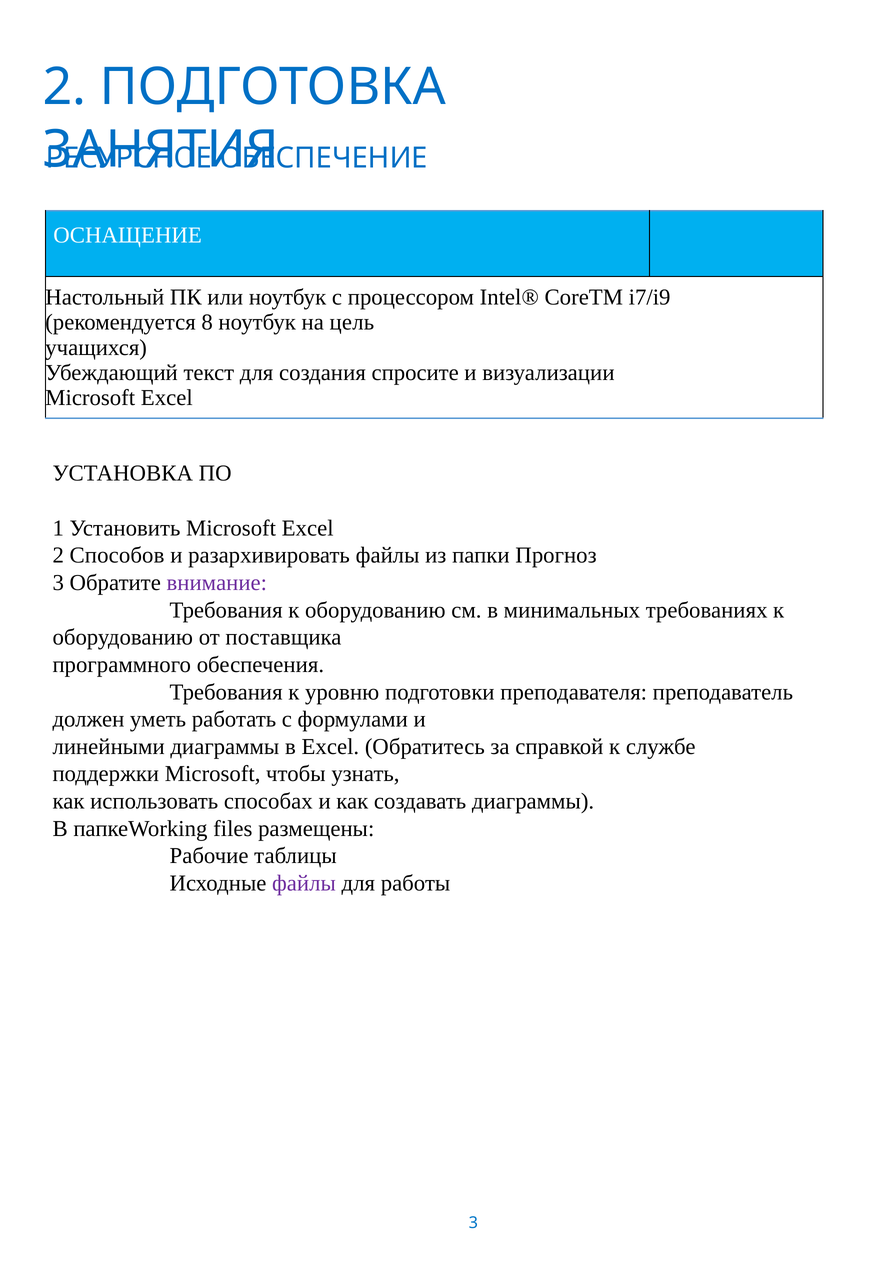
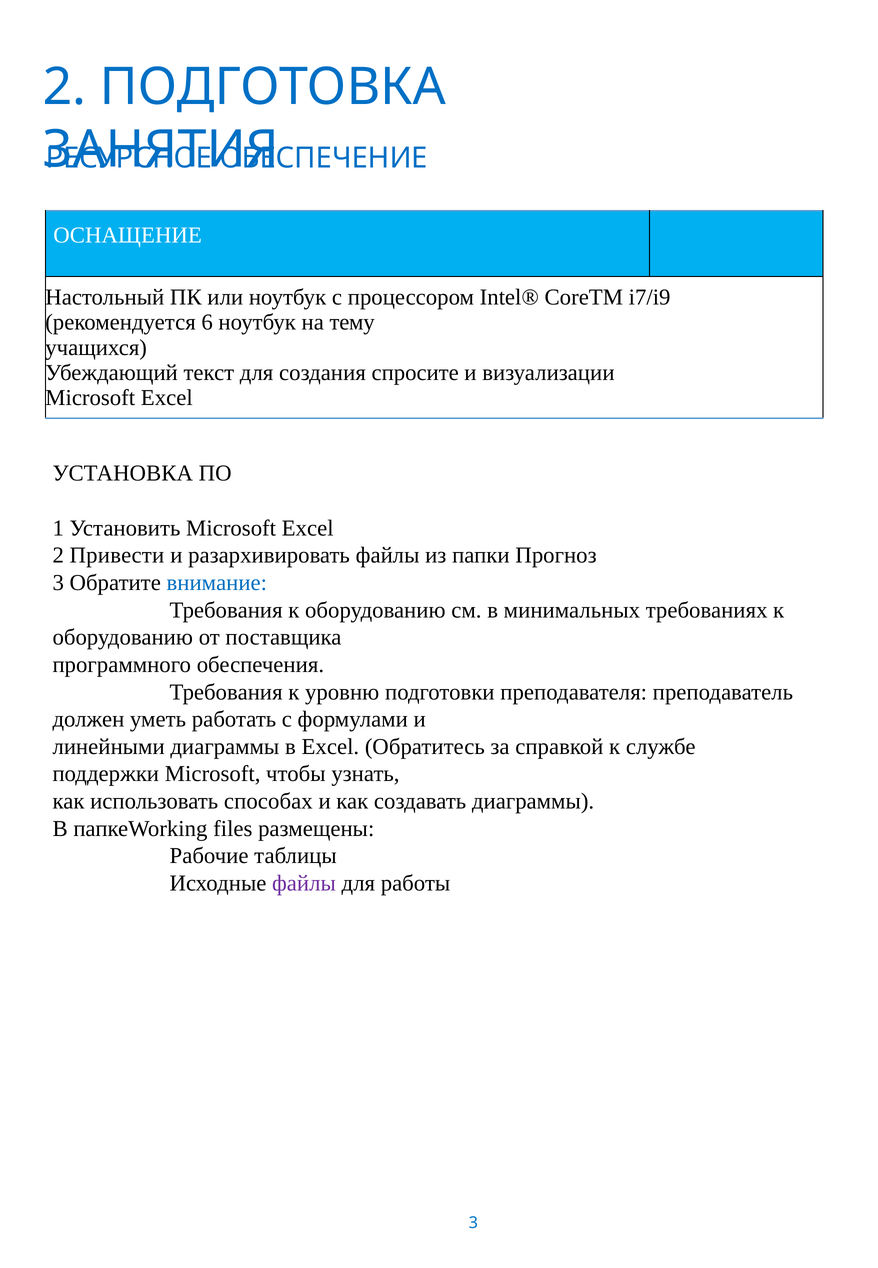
8: 8 -> 6
цель: цель -> тему
Способов: Способов -> Привести
внимание colour: purple -> blue
